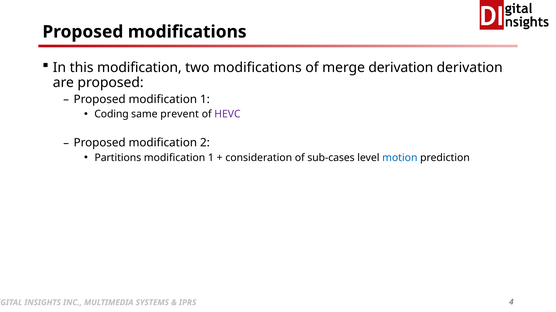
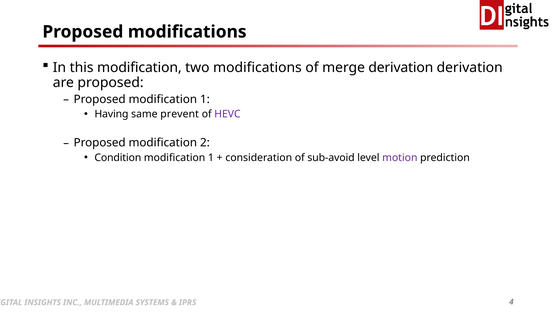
Coding: Coding -> Having
Partitions: Partitions -> Condition
sub-cases: sub-cases -> sub-avoid
motion colour: blue -> purple
